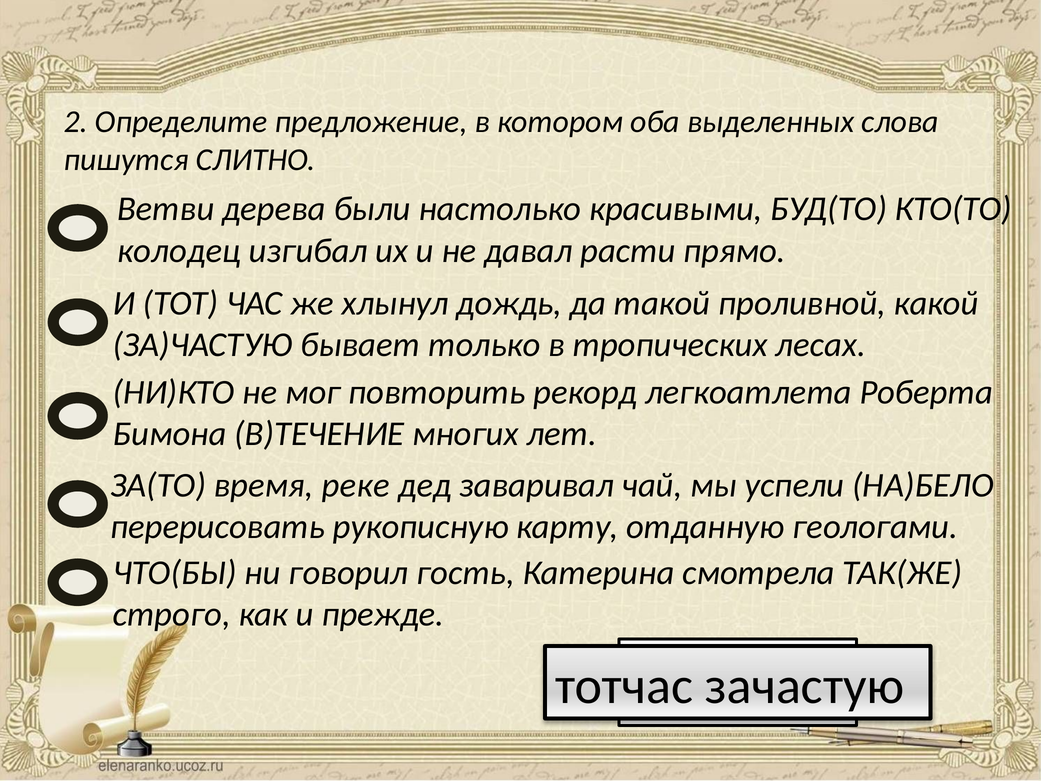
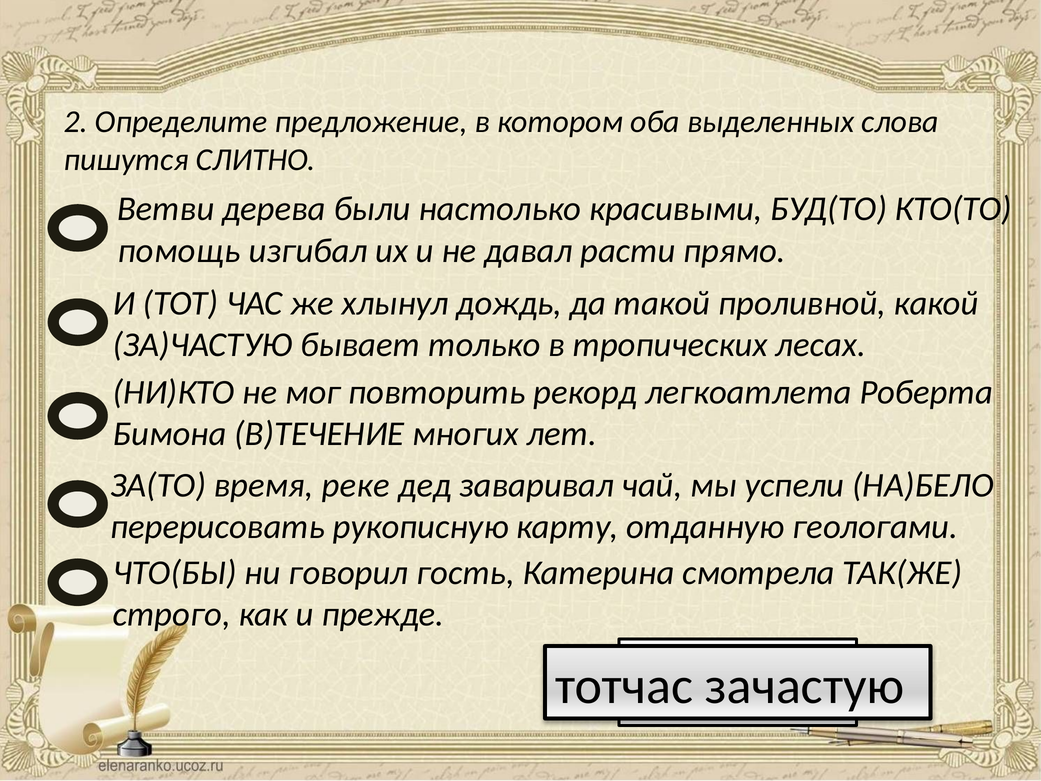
колодец: колодец -> помощь
